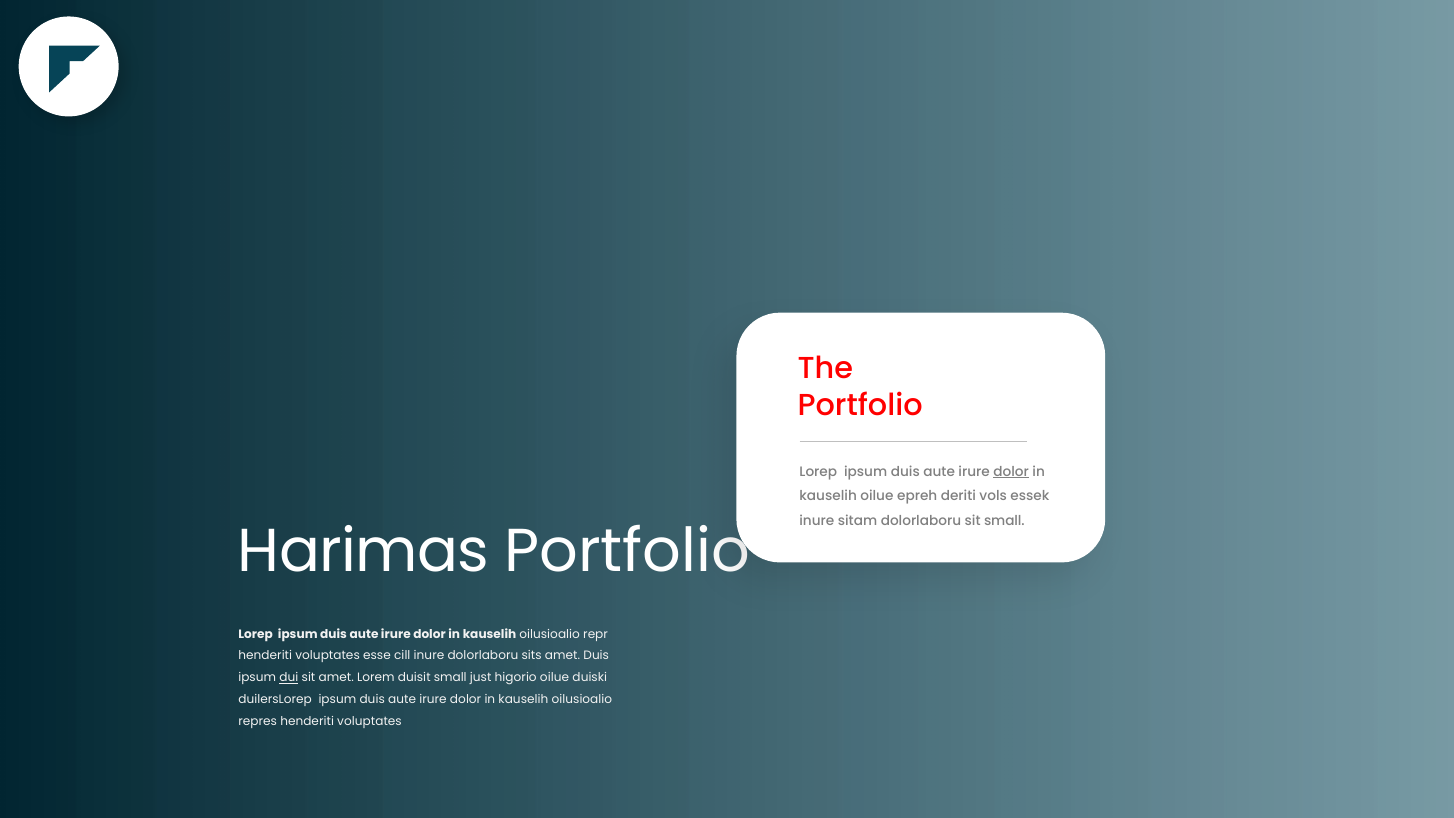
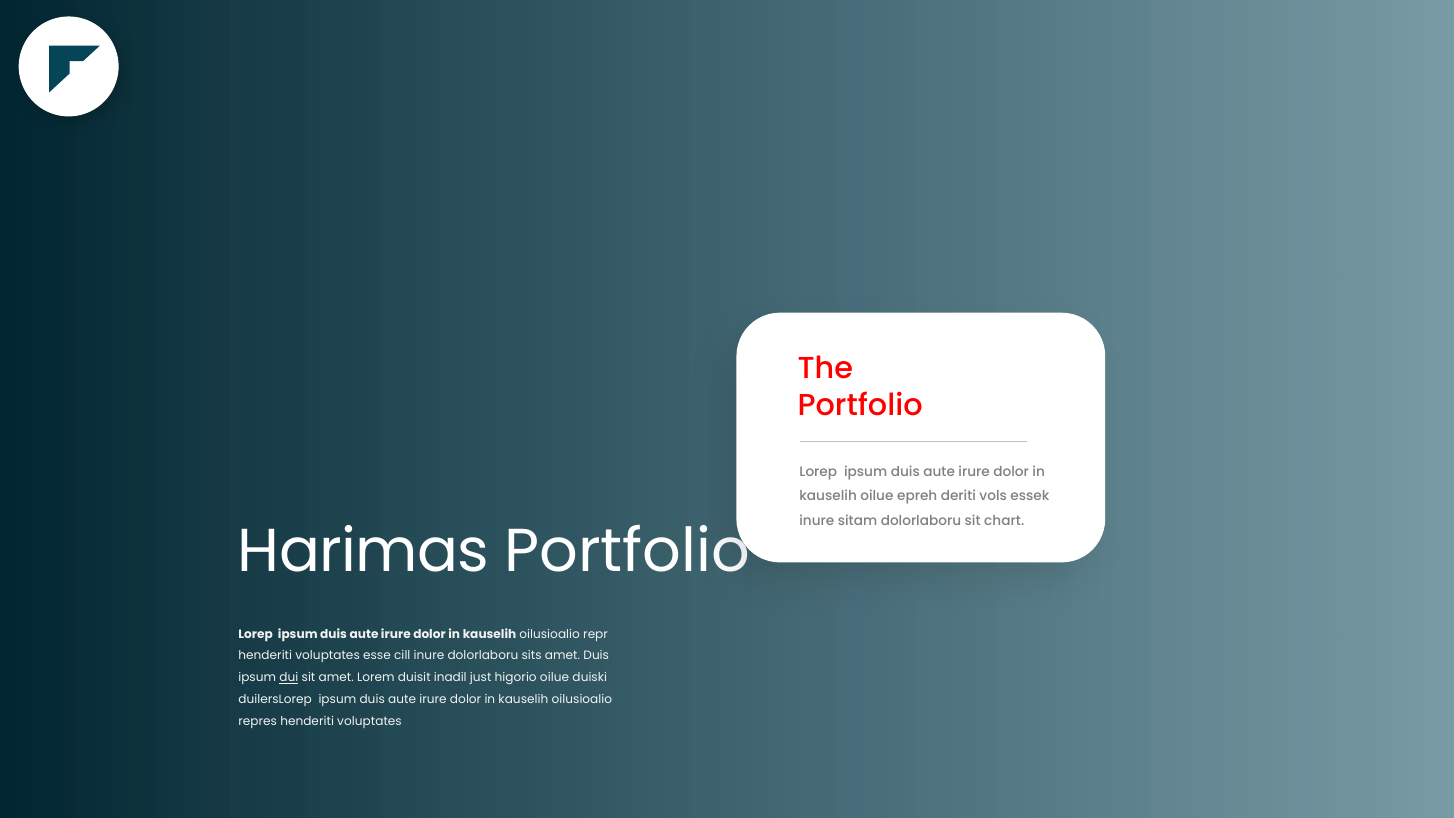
dolor at (1011, 472) underline: present -> none
sit small: small -> chart
duisit small: small -> inadil
